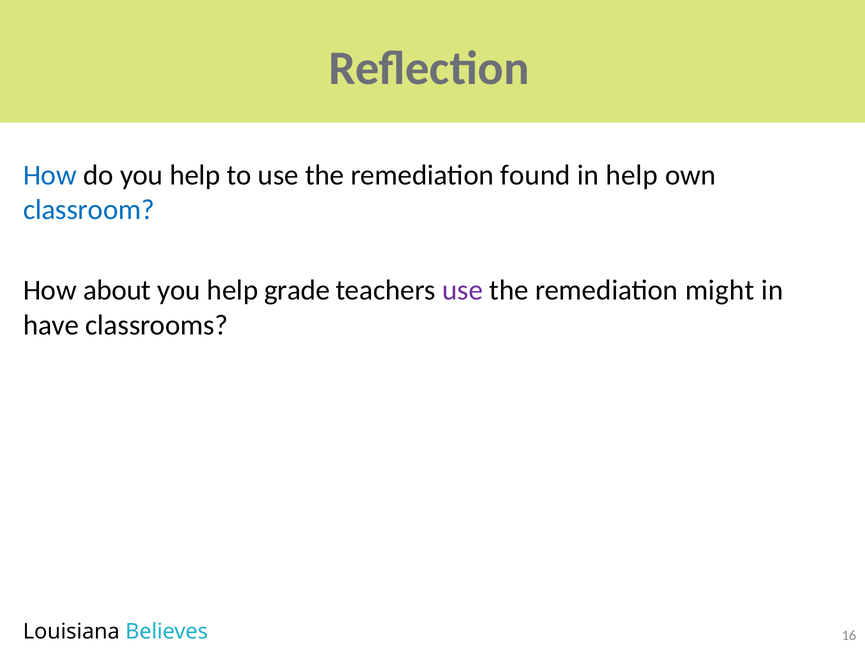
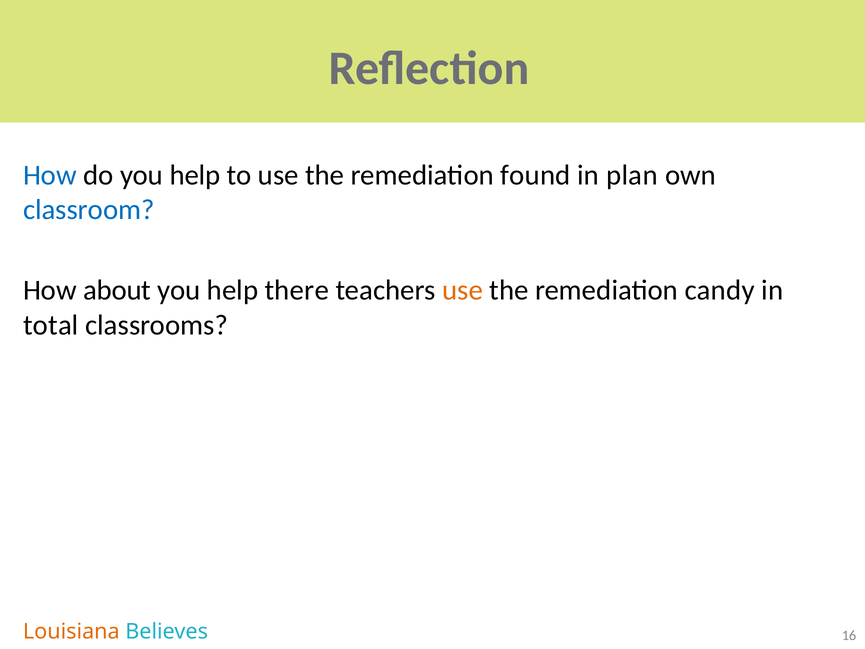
in help: help -> plan
grade: grade -> there
use at (462, 290) colour: purple -> orange
might: might -> candy
have: have -> total
Louisiana colour: black -> orange
